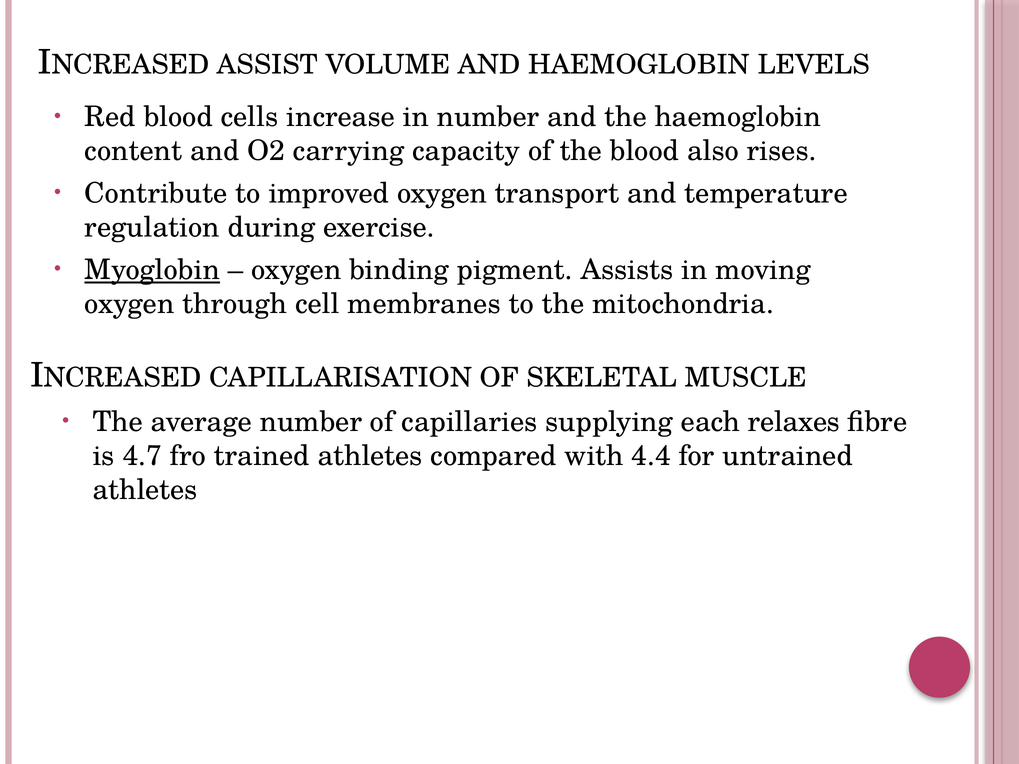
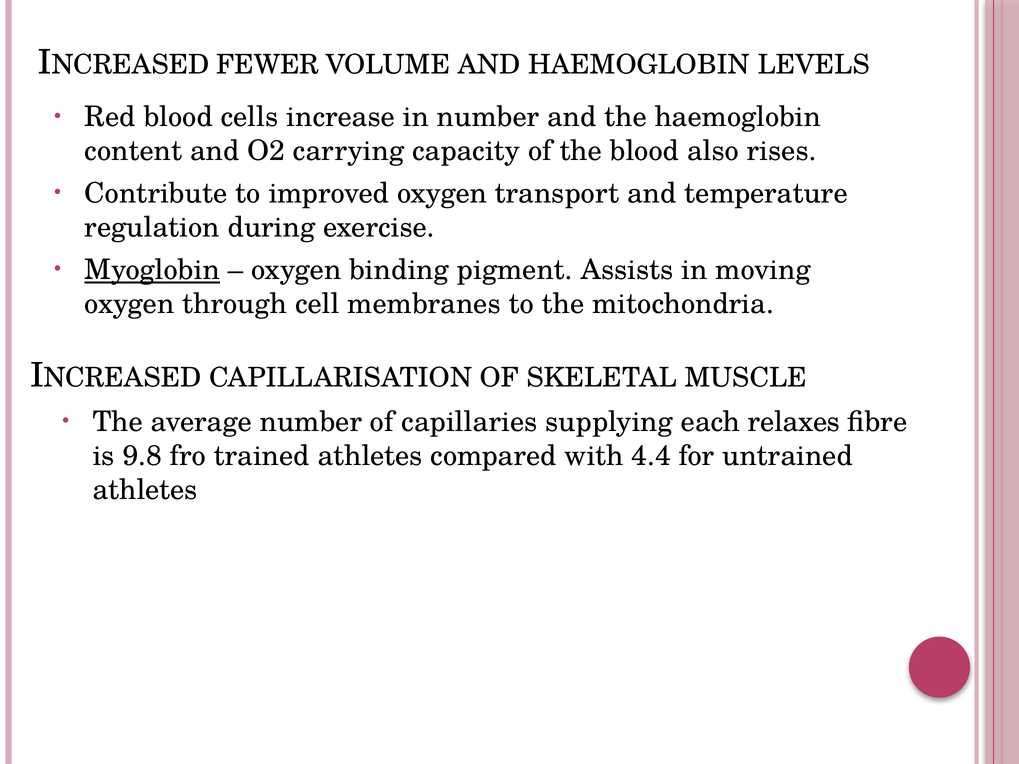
ASSIST: ASSIST -> FEWER
4.7: 4.7 -> 9.8
